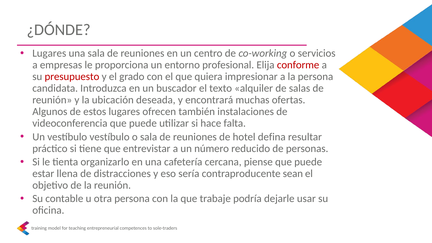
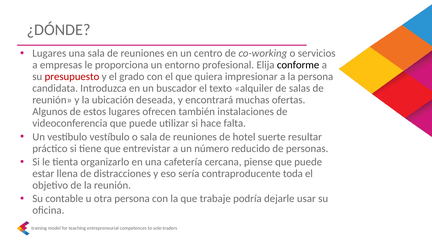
conforme colour: red -> black
defina: defina -> suerte
sean: sean -> toda
